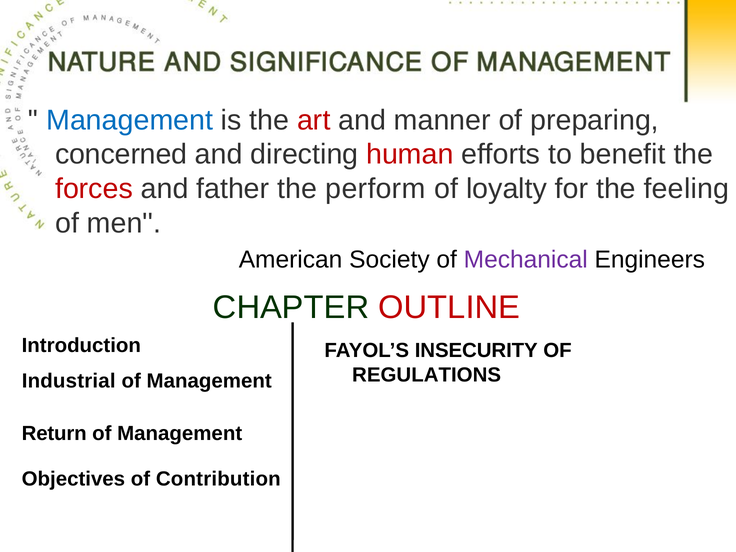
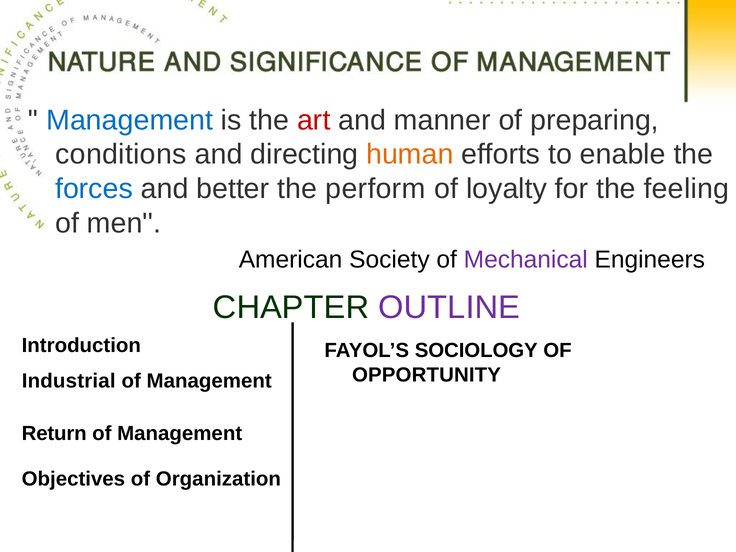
concerned: concerned -> conditions
human colour: red -> orange
benefit: benefit -> enable
forces colour: red -> blue
father: father -> better
OUTLINE colour: red -> purple
INSECURITY: INSECURITY -> SOCIOLOGY
REGULATIONS: REGULATIONS -> OPPORTUNITY
Contribution: Contribution -> Organization
